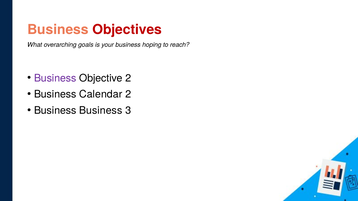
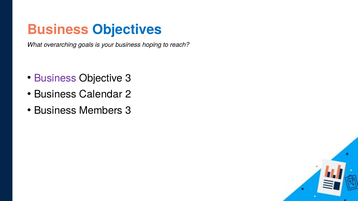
Objectives colour: red -> blue
Objective 2: 2 -> 3
Business Business: Business -> Members
